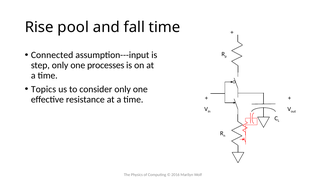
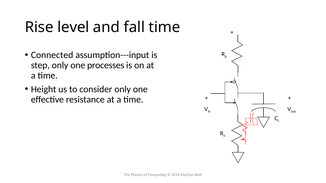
pool: pool -> level
Topics: Topics -> Height
